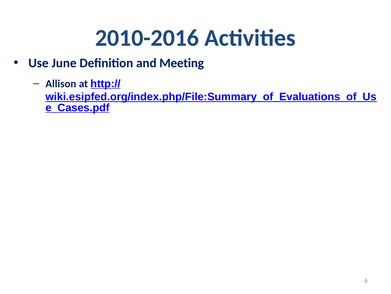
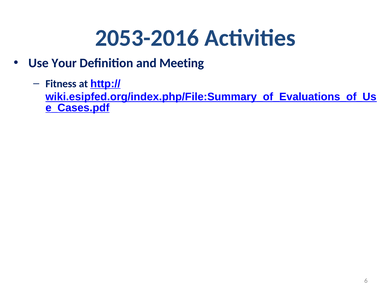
2010-2016: 2010-2016 -> 2053-2016
June: June -> Your
Allison: Allison -> Fitness
